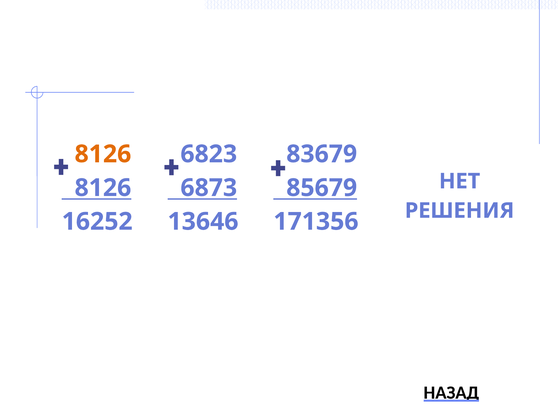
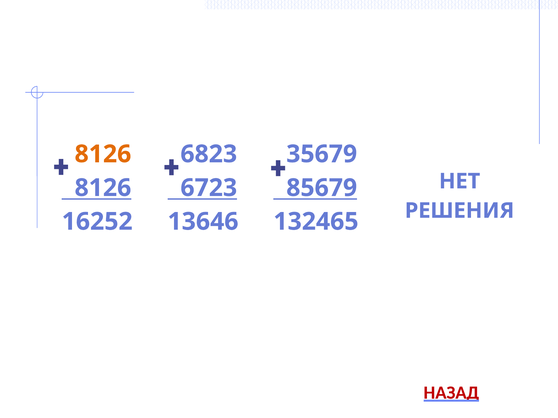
83679: 83679 -> 35679
6873: 6873 -> 6723
171356: 171356 -> 132465
НАЗАД colour: black -> red
